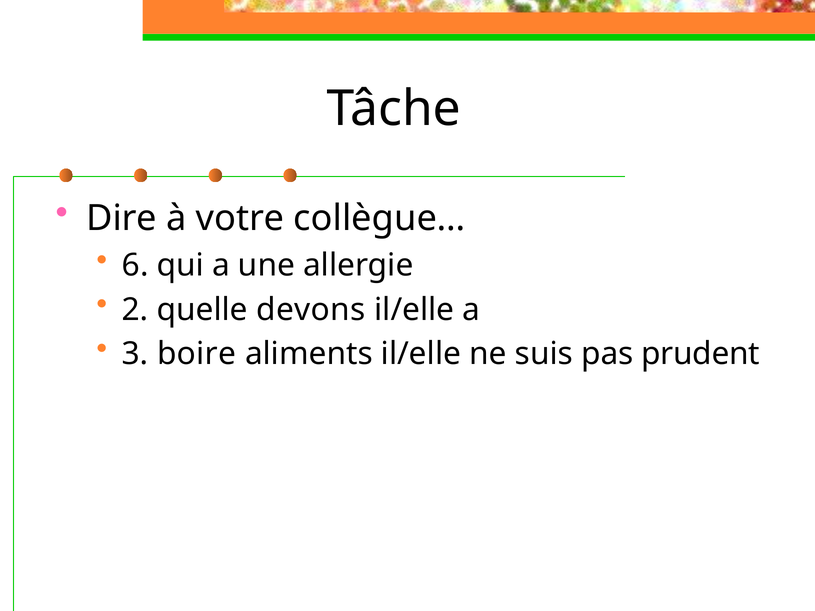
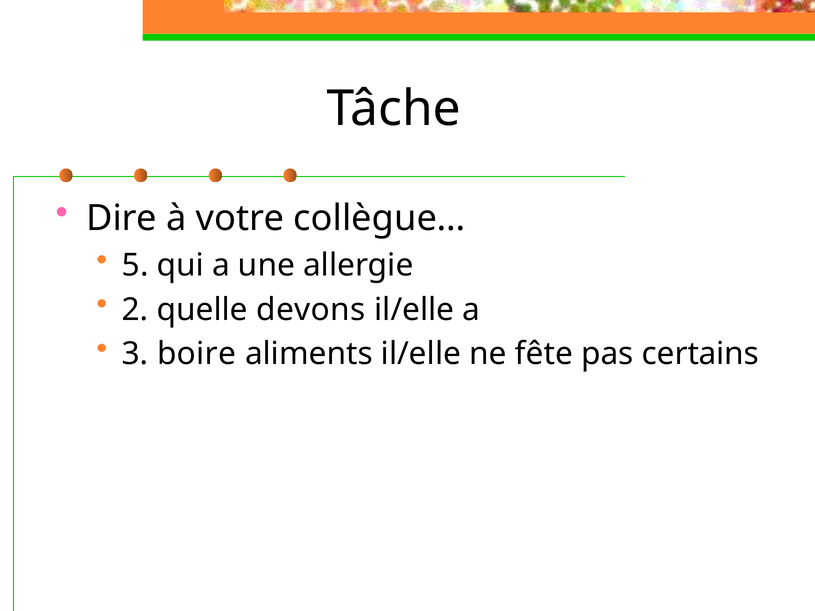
6: 6 -> 5
suis: suis -> fête
prudent: prudent -> certains
